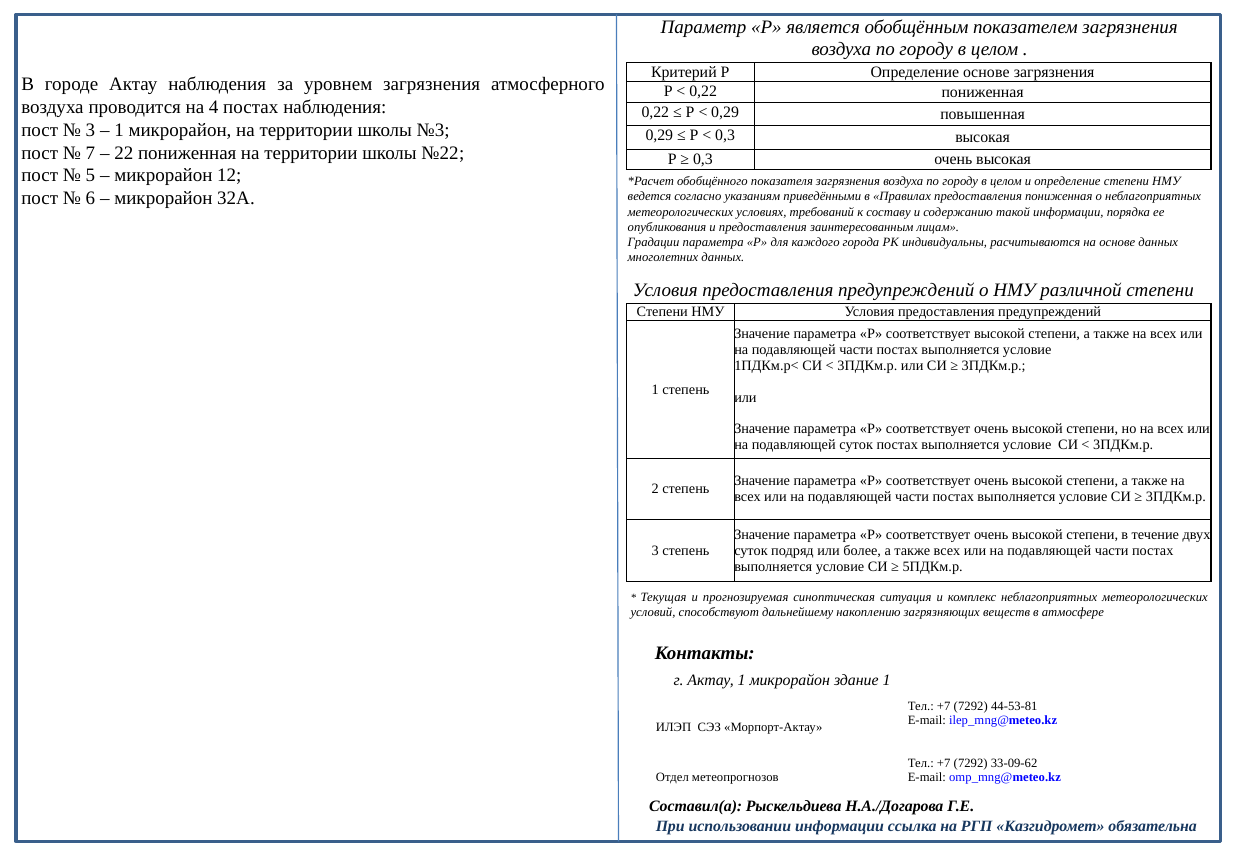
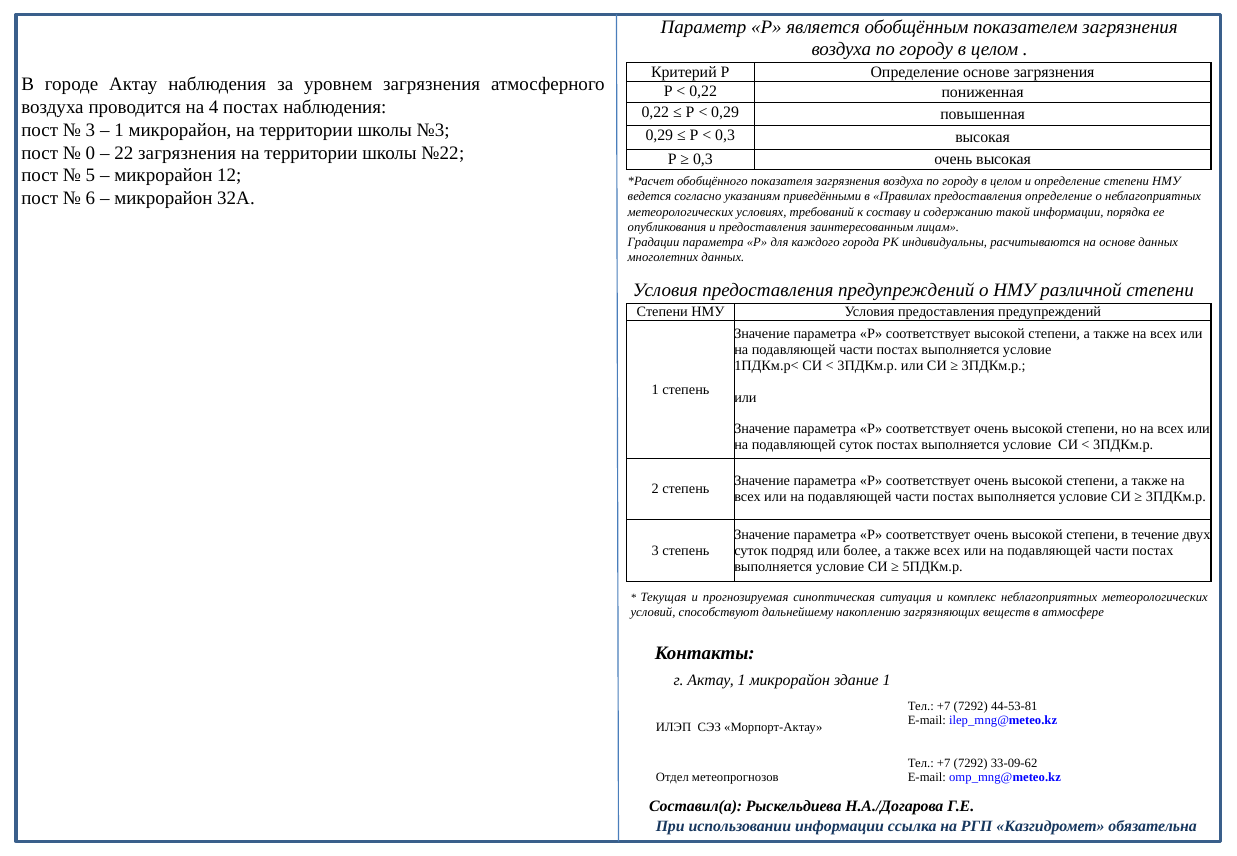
7: 7 -> 0
22 пониженная: пониженная -> загрязнения
предоставления пониженная: пониженная -> определение
